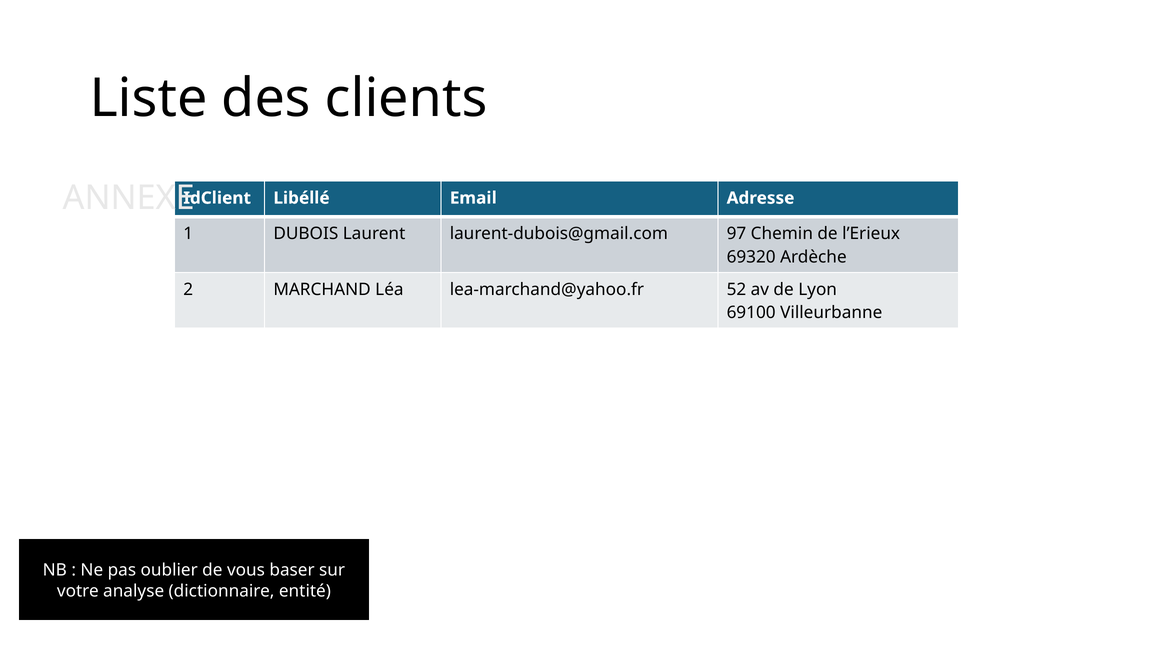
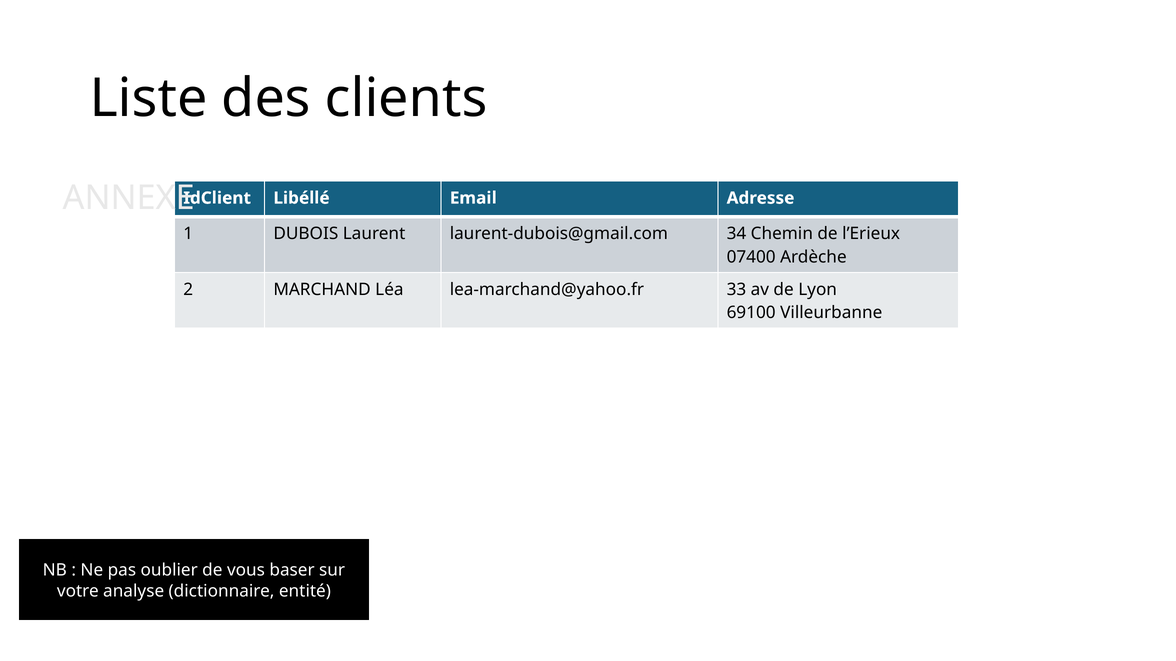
97: 97 -> 34
69320: 69320 -> 07400
52: 52 -> 33
